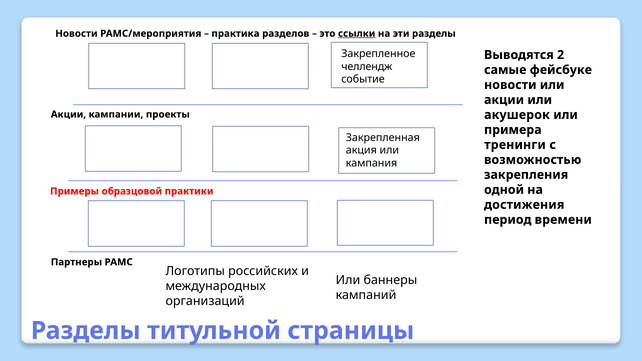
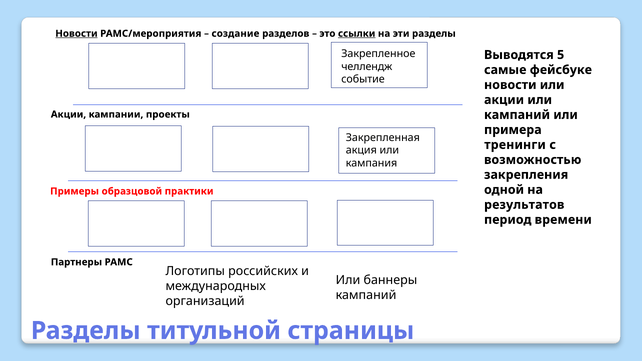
Новости at (76, 34) underline: none -> present
практика: практика -> создание
2: 2 -> 5
акушерок at (517, 115): акушерок -> кампаний
достижения: достижения -> результатов
